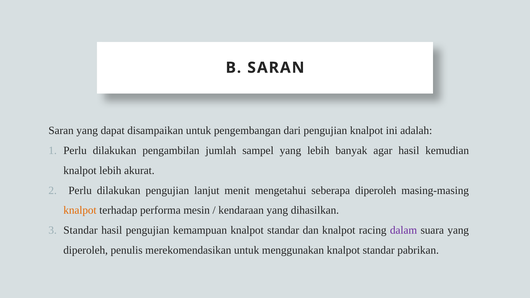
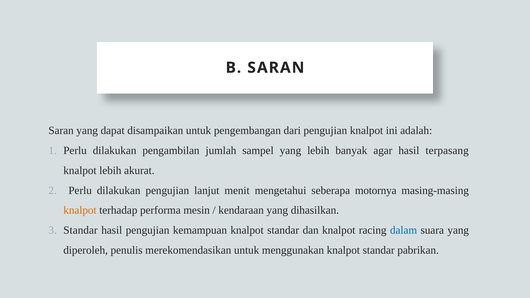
kemudian: kemudian -> terpasang
seberapa diperoleh: diperoleh -> motornya
dalam colour: purple -> blue
